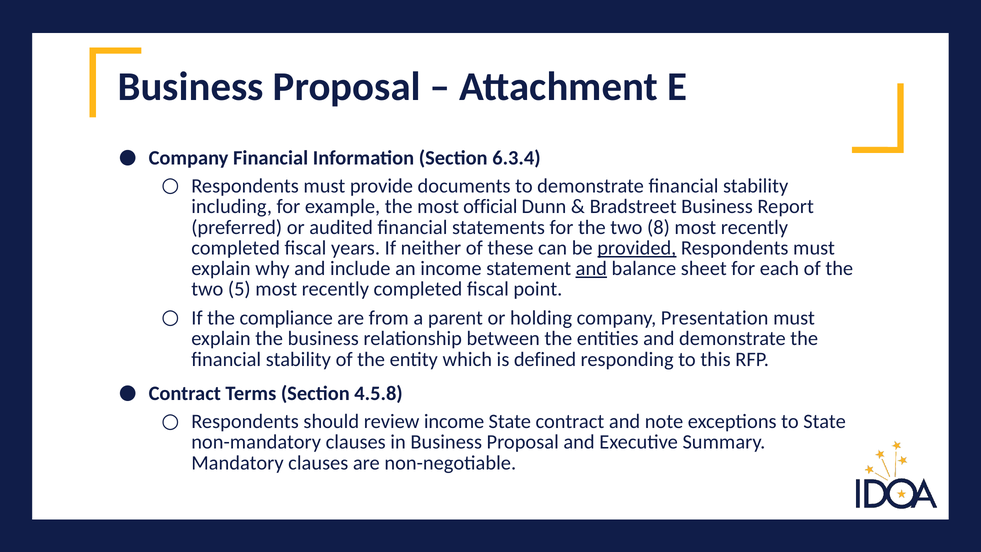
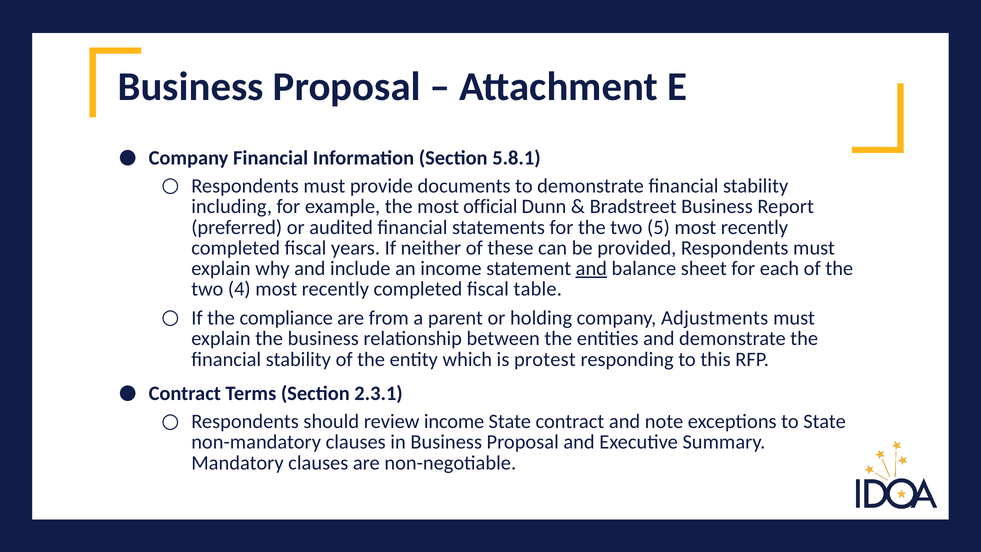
6.3.4: 6.3.4 -> 5.8.1
8: 8 -> 5
provided underline: present -> none
5: 5 -> 4
point: point -> table
Presentation: Presentation -> Adjustments
defined: defined -> protest
4.5.8: 4.5.8 -> 2.3.1
